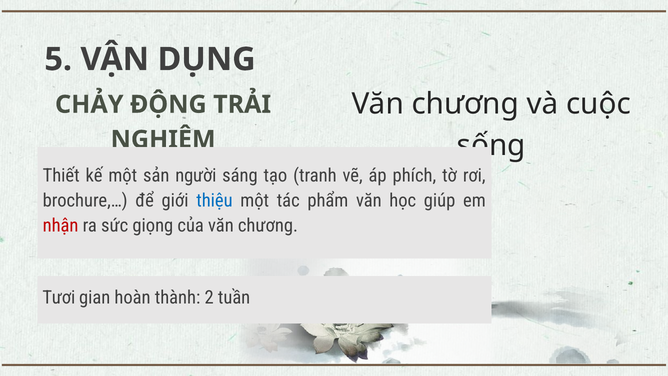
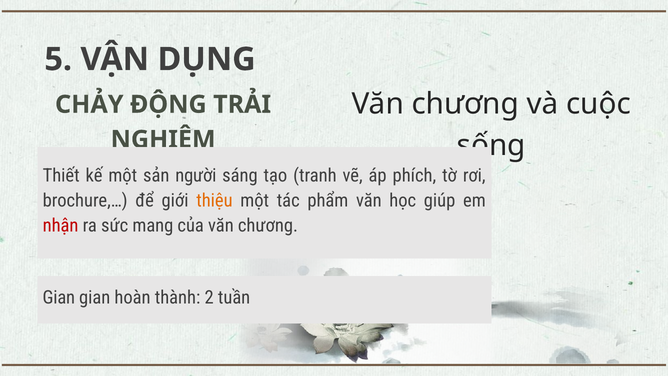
thiệu colour: blue -> orange
giọng: giọng -> mang
Tươi at (59, 298): Tươi -> Gian
